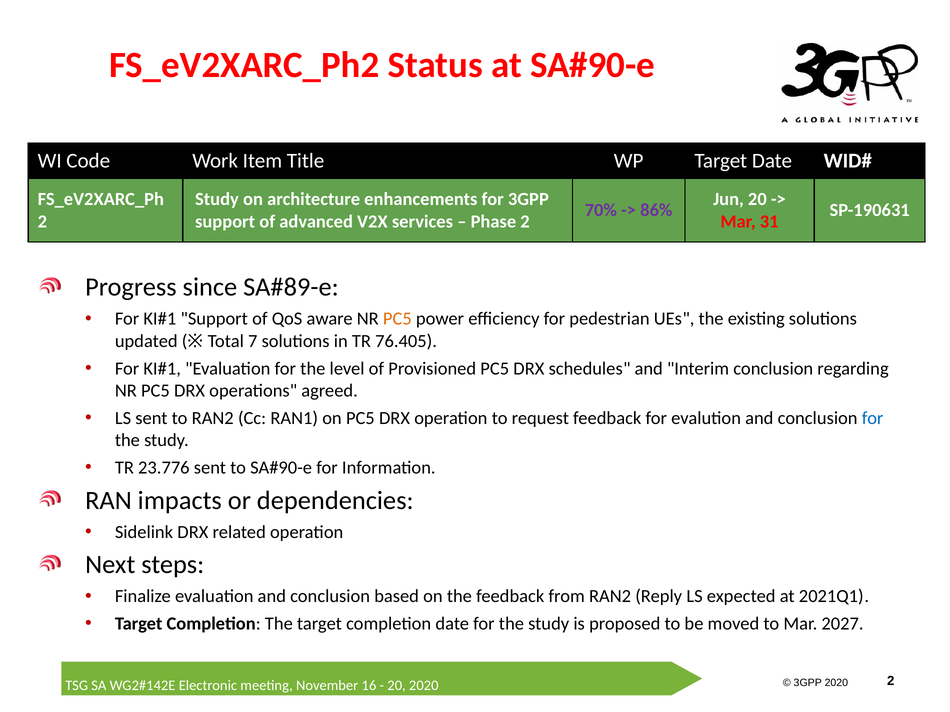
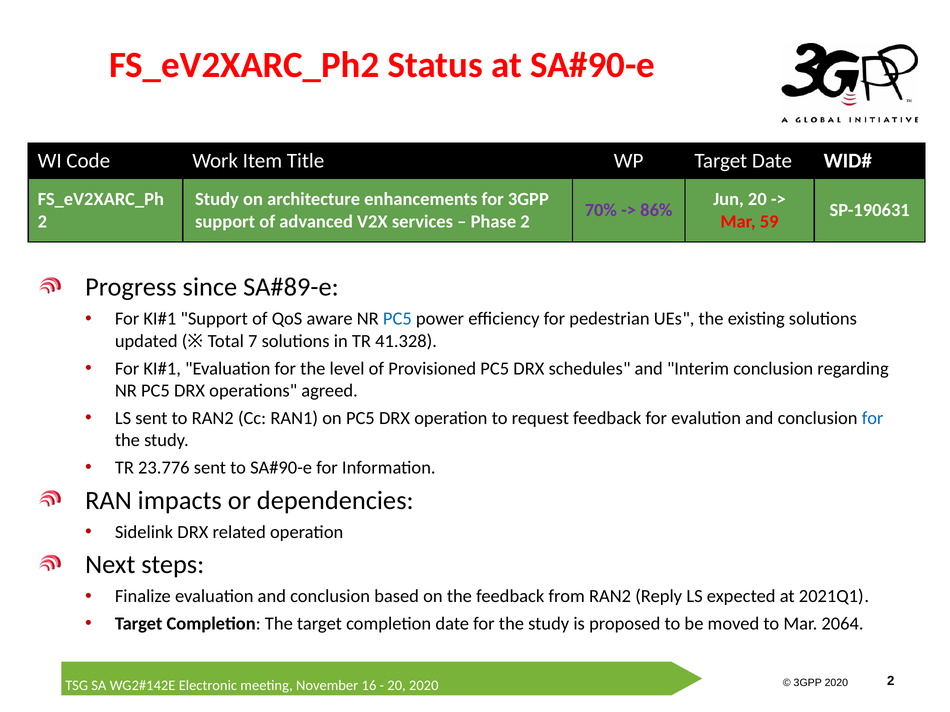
31: 31 -> 59
PC5 at (397, 319) colour: orange -> blue
76.405: 76.405 -> 41.328
2027: 2027 -> 2064
